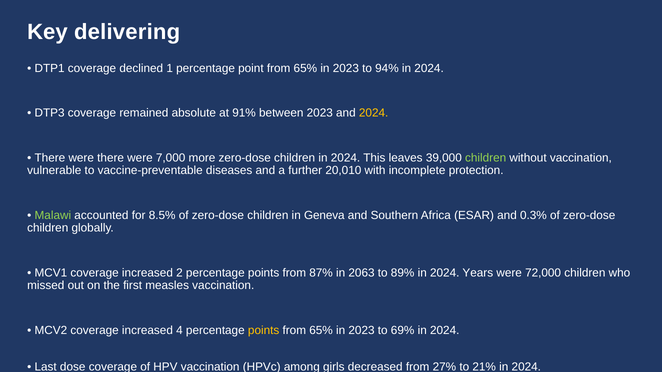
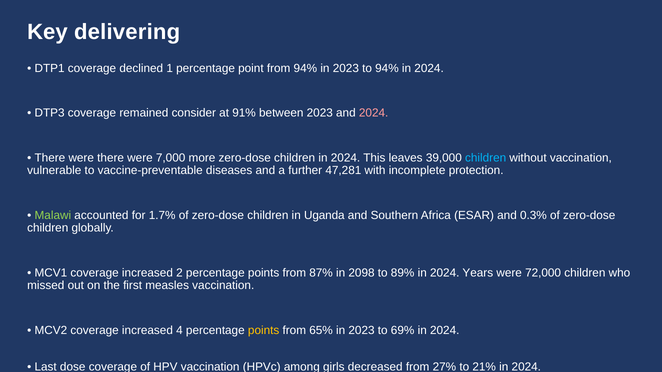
point from 65%: 65% -> 94%
absolute: absolute -> consider
2024 at (374, 113) colour: yellow -> pink
children at (486, 158) colour: light green -> light blue
20,010: 20,010 -> 47,281
8.5%: 8.5% -> 1.7%
Geneva: Geneva -> Uganda
2063: 2063 -> 2098
